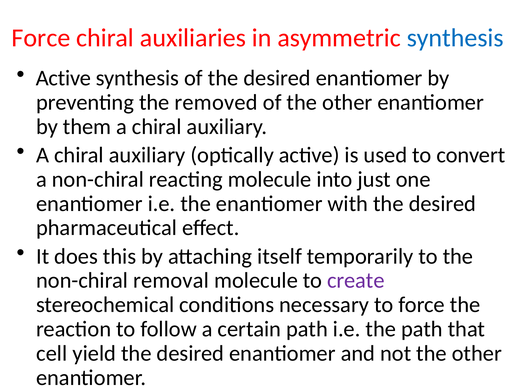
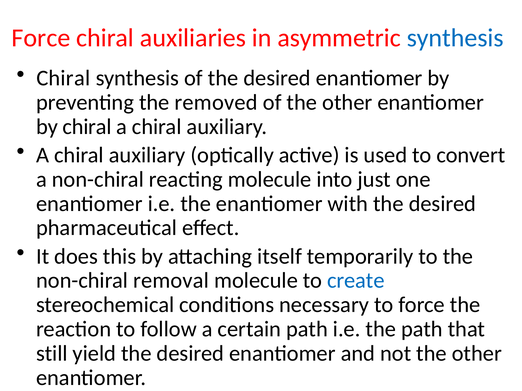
Active at (64, 78): Active -> Chiral
by them: them -> chiral
create colour: purple -> blue
cell: cell -> still
